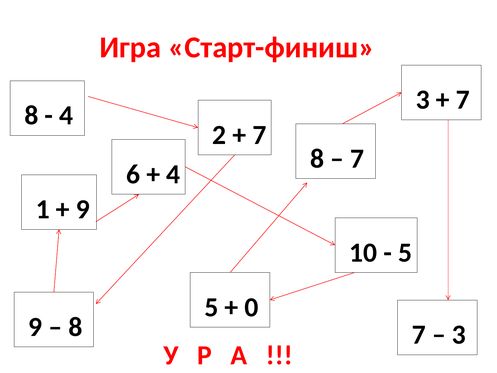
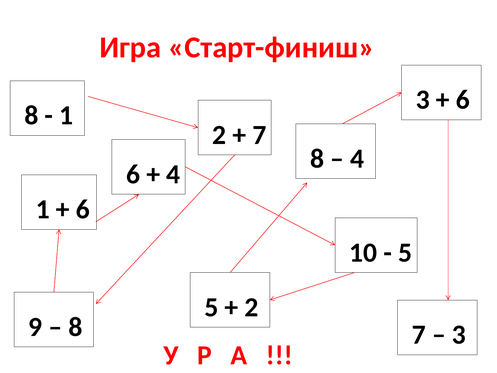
7 at (463, 100): 7 -> 6
4 at (66, 115): 4 -> 1
7 at (357, 158): 7 -> 4
9 at (83, 209): 9 -> 6
0 at (252, 307): 0 -> 2
